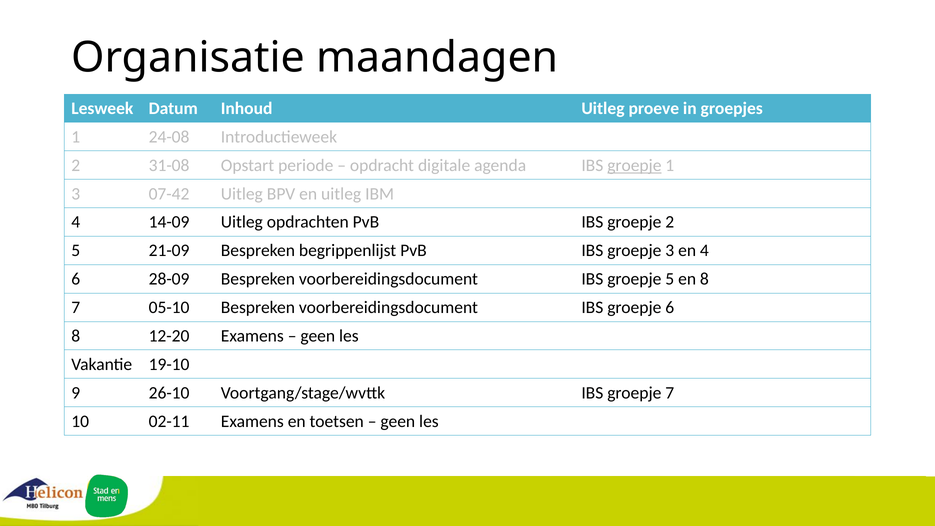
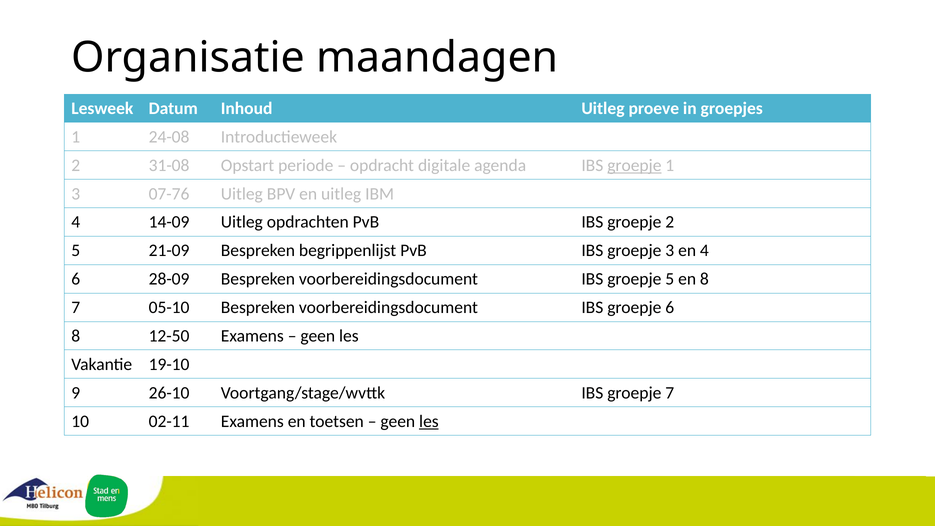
07-42: 07-42 -> 07-76
12-20: 12-20 -> 12-50
les at (429, 421) underline: none -> present
